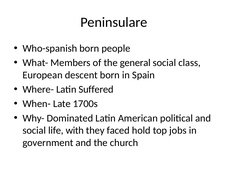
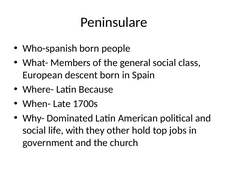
Suffered: Suffered -> Because
faced: faced -> other
